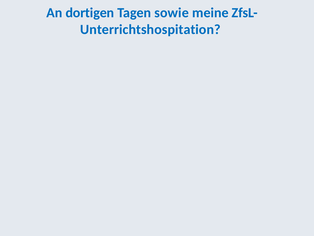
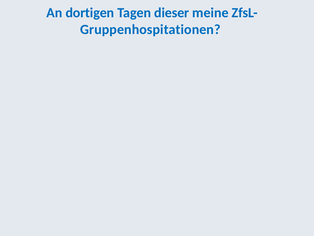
sowie: sowie -> dieser
Unterrichtshospitation: Unterrichtshospitation -> Gruppenhospitationen
